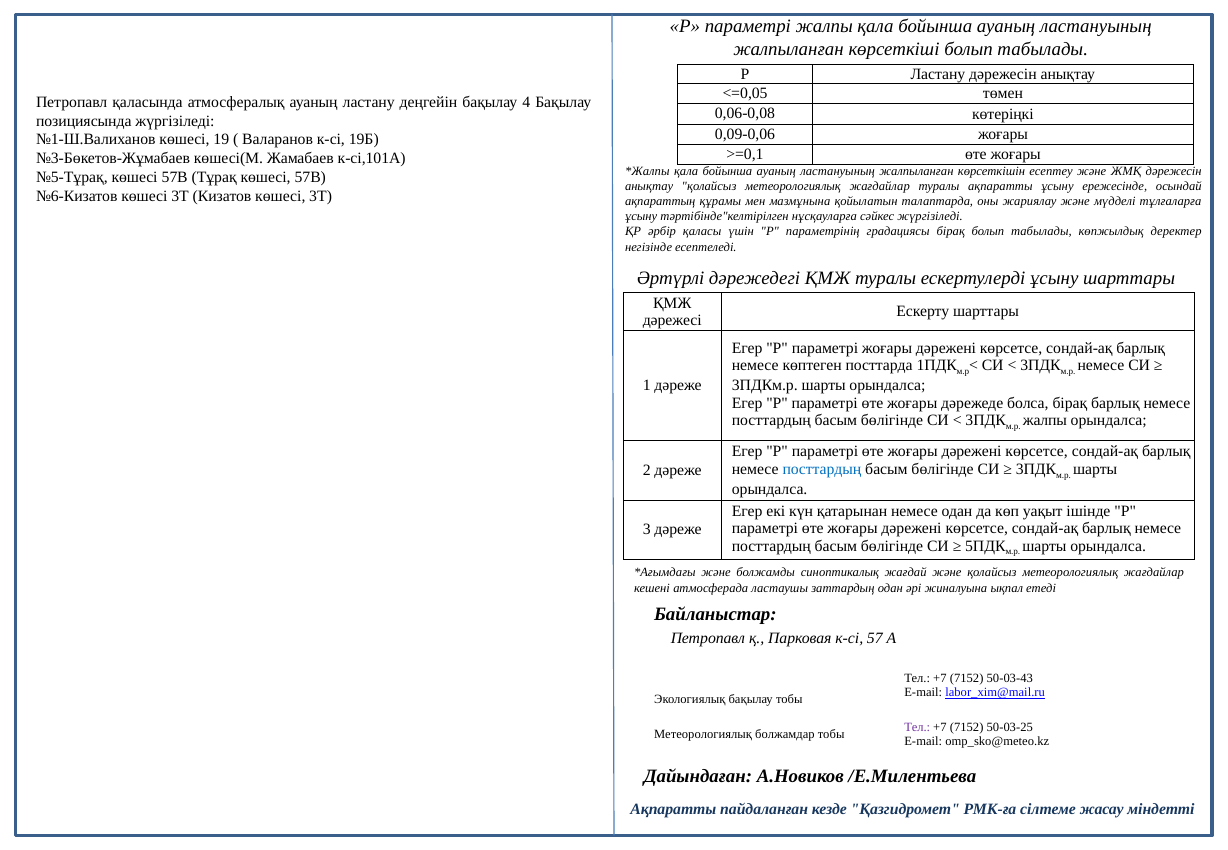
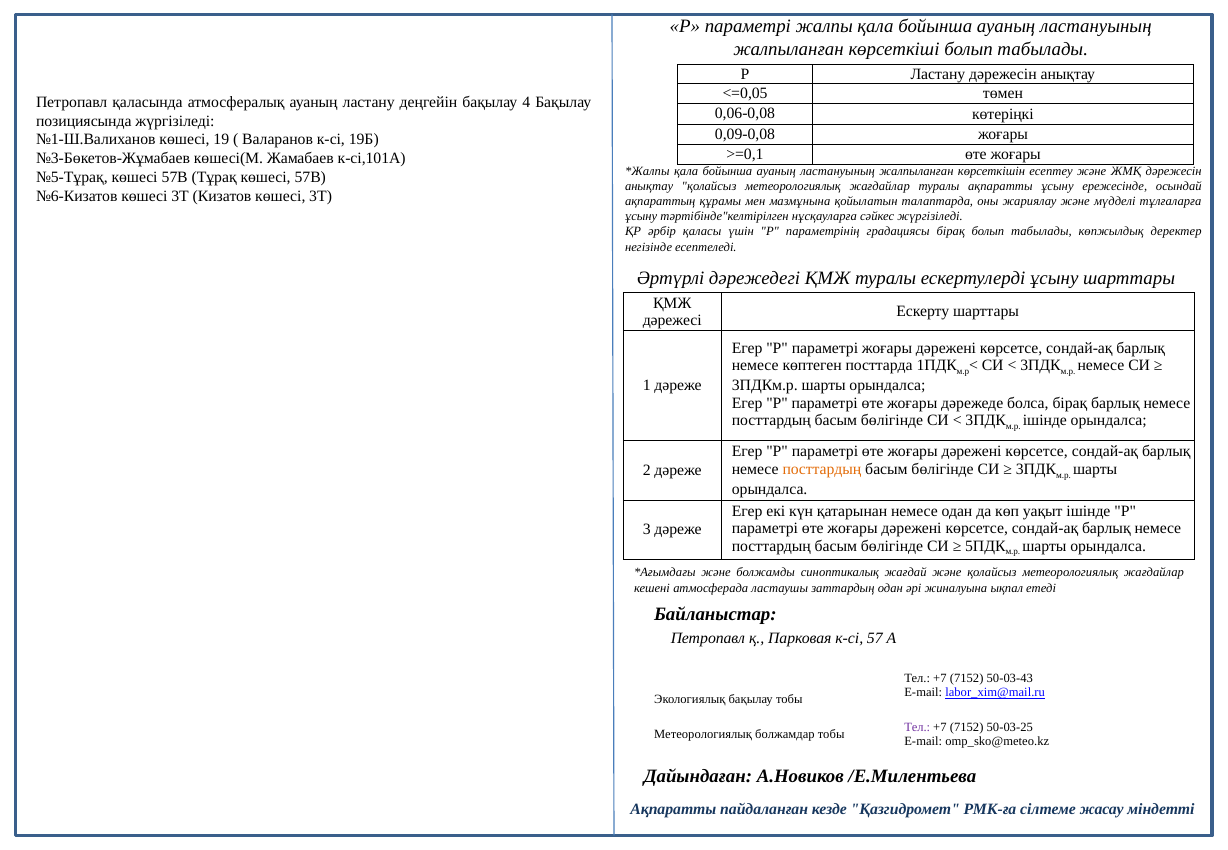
0,09-0,06: 0,09-0,06 -> 0,09-0,08
жалпы at (1045, 420): жалпы -> ішінде
посттардың at (822, 469) colour: blue -> orange
